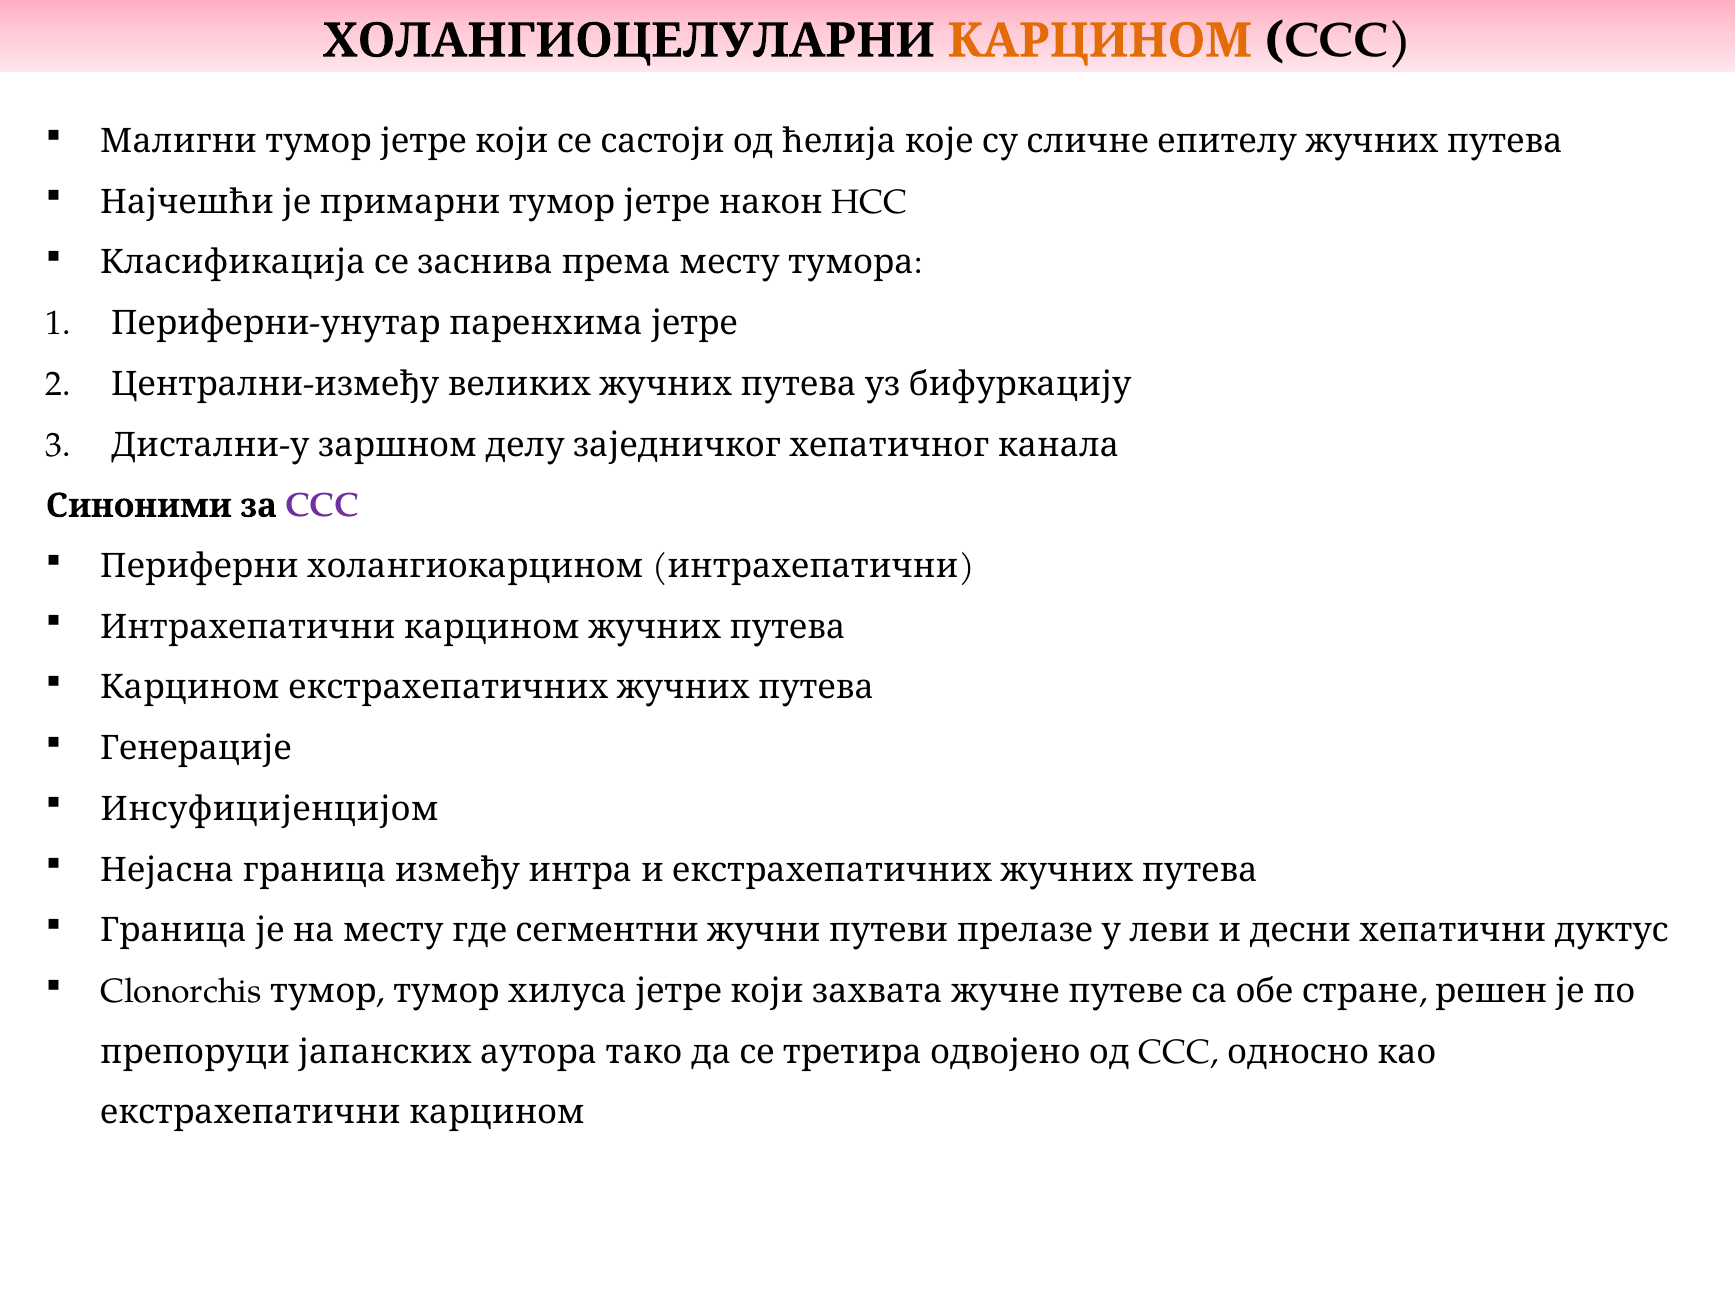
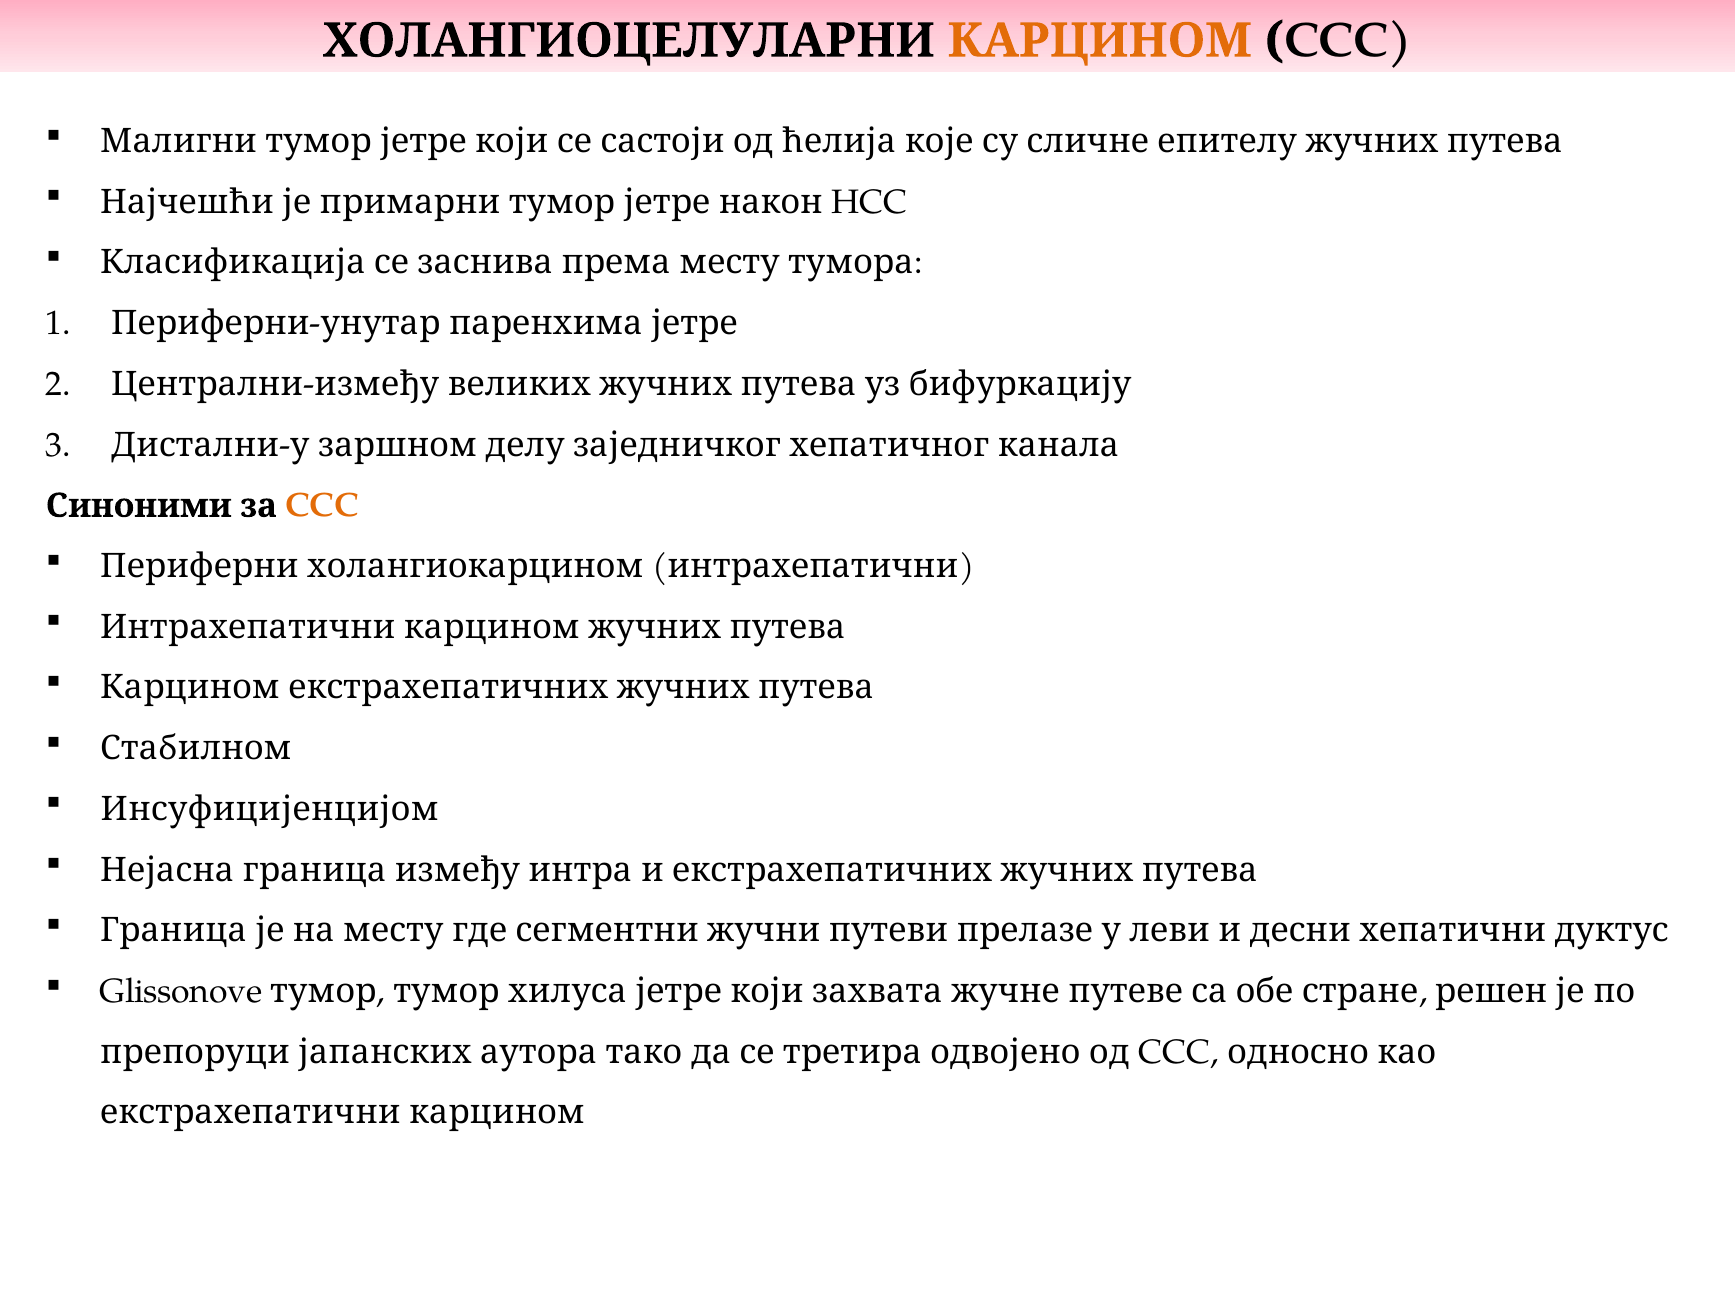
CCC at (322, 506) colour: purple -> orange
Генерације: Генерације -> Стабилном
Clonorchis: Clonorchis -> Glissonove
